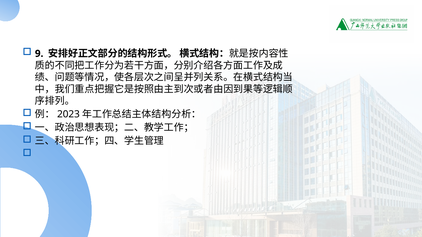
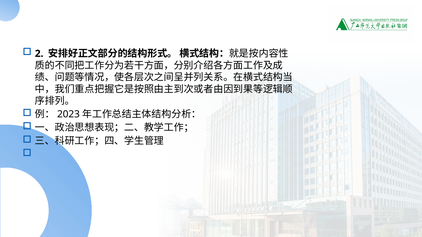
9: 9 -> 2
